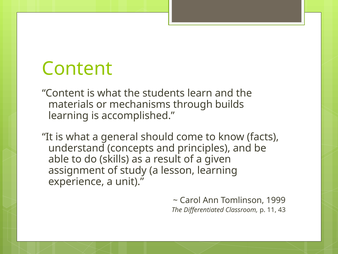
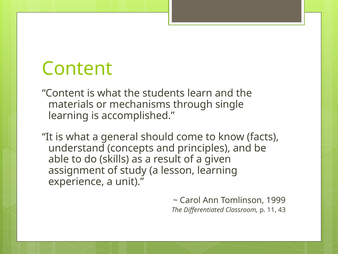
builds: builds -> single
